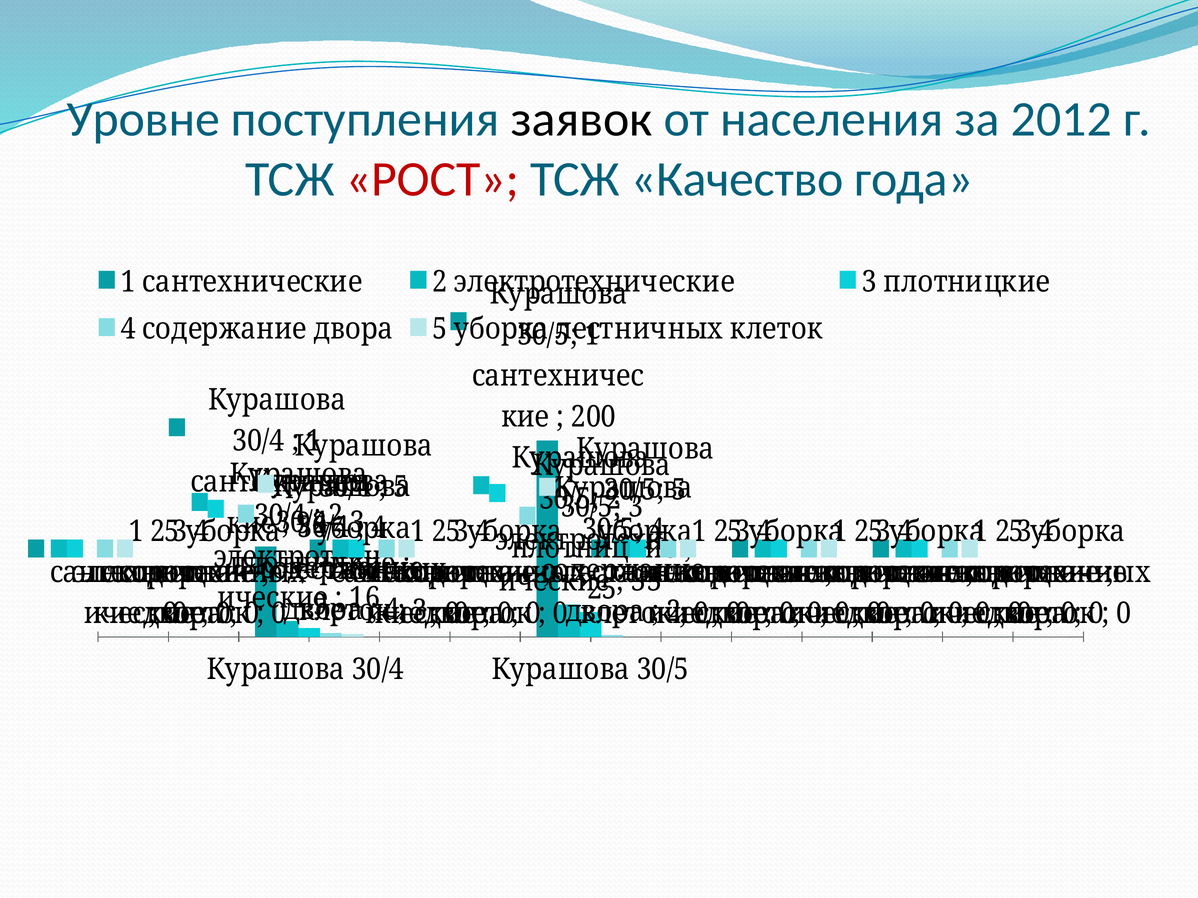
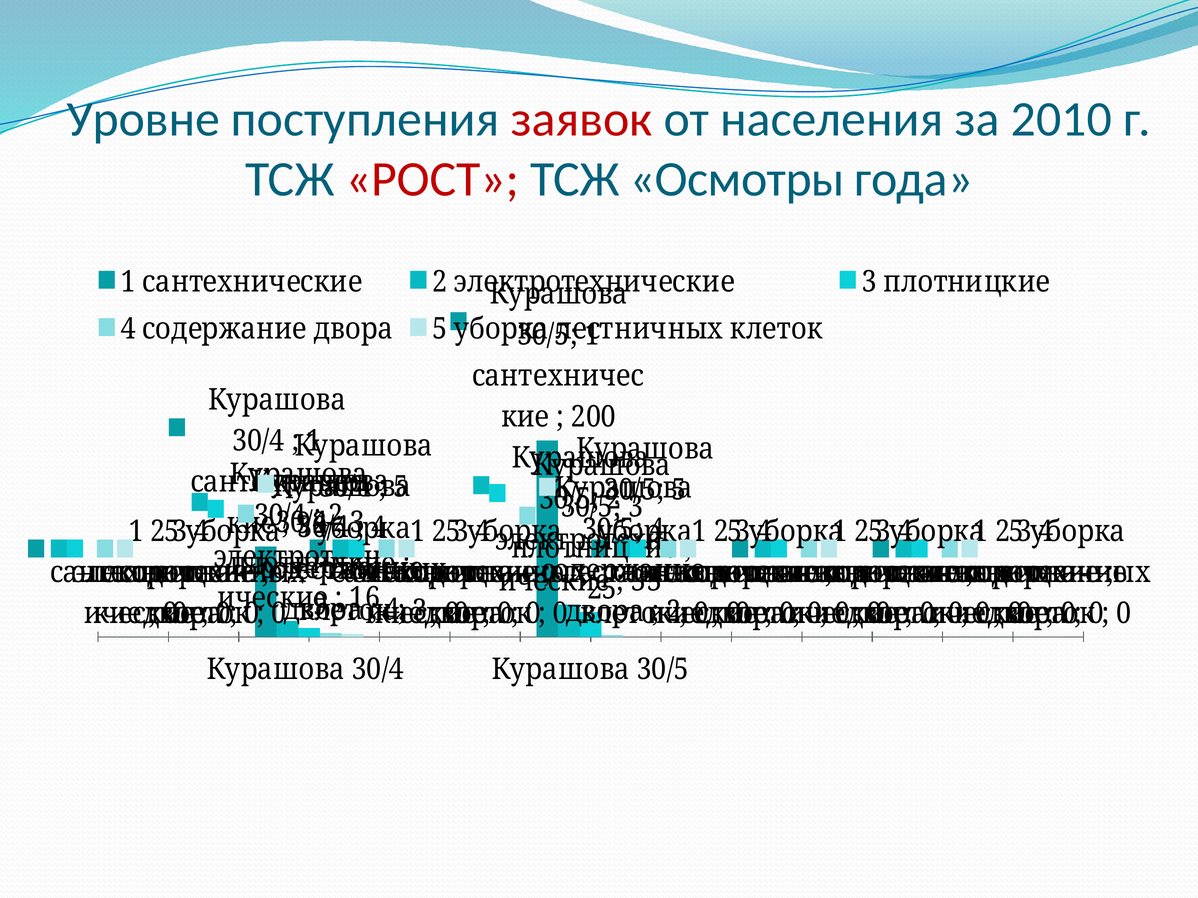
заявок colour: black -> red
2012: 2012 -> 2010
Качество: Качество -> Осмотры
